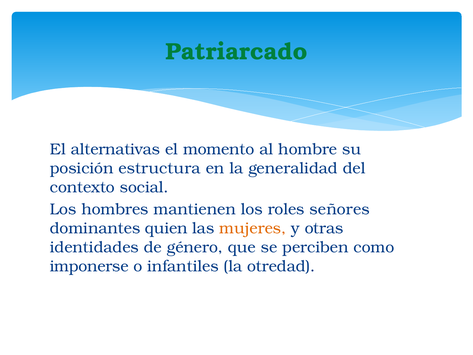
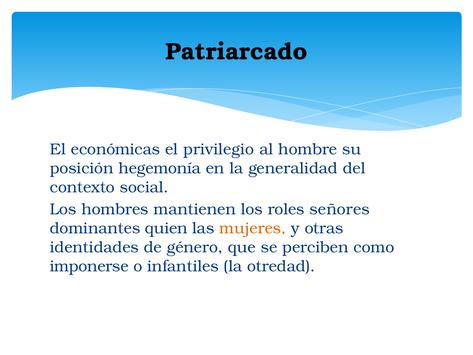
Patriarcado colour: green -> black
alternativas: alternativas -> económicas
momento: momento -> privilegio
estructura: estructura -> hegemonía
